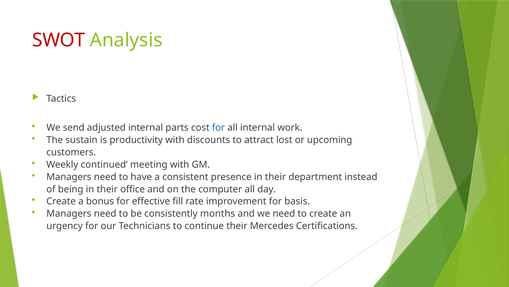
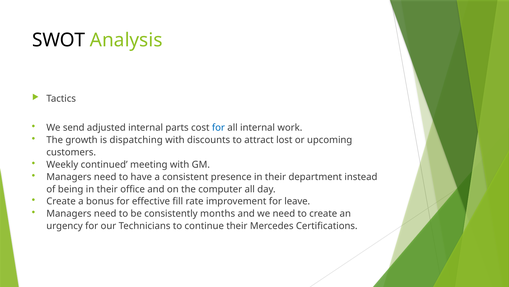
SWOT colour: red -> black
sustain: sustain -> growth
productivity: productivity -> dispatching
basis: basis -> leave
